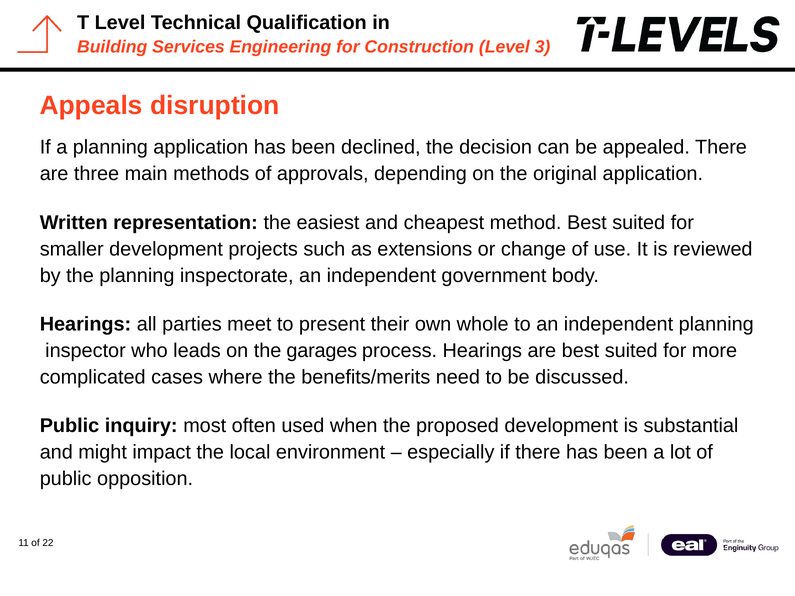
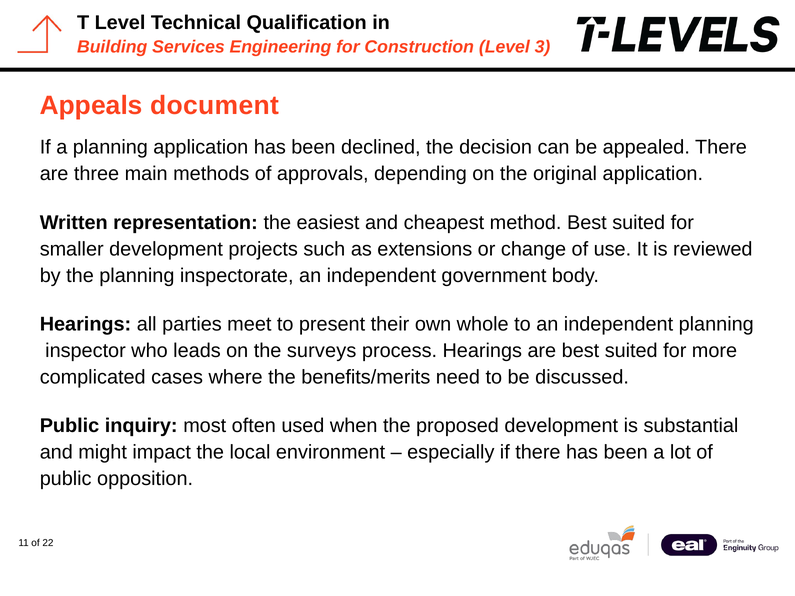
disruption: disruption -> document
garages: garages -> surveys
